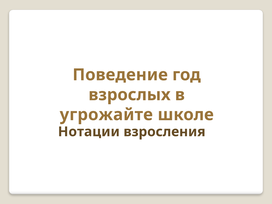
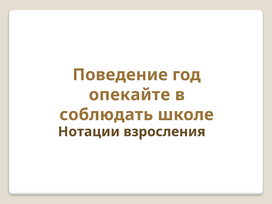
взрослых: взрослых -> опекайте
угрожайте: угрожайте -> соблюдать
